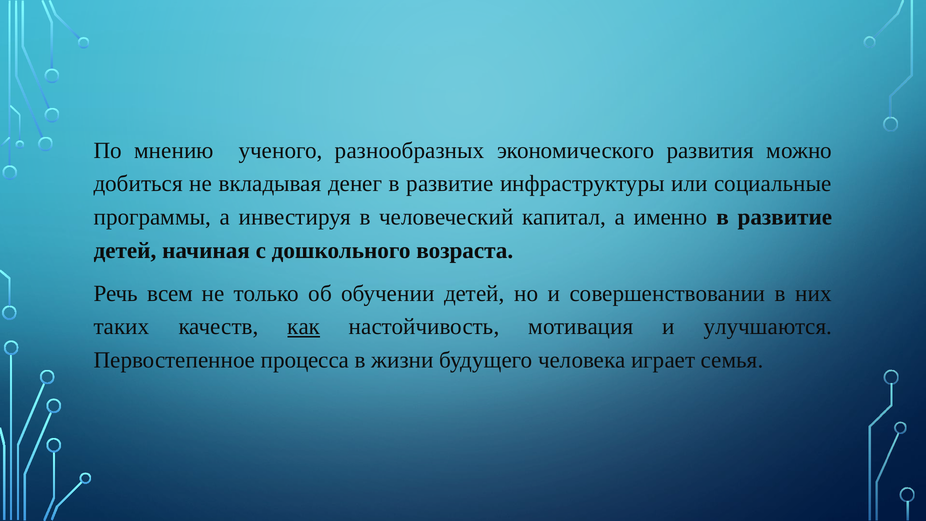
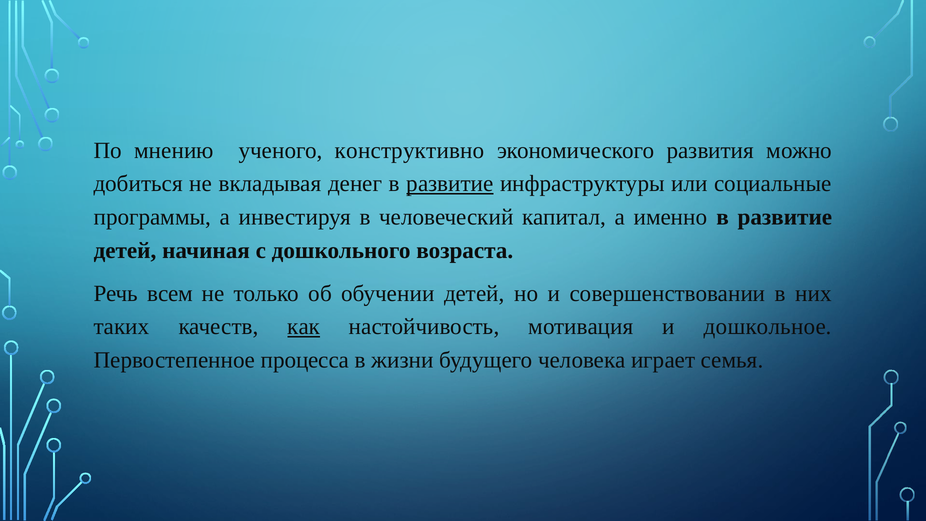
разнообразных: разнообразных -> конструктивно
развитие at (450, 184) underline: none -> present
улучшаются: улучшаются -> дошкольное
